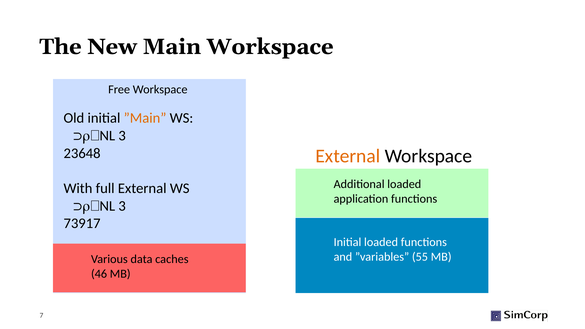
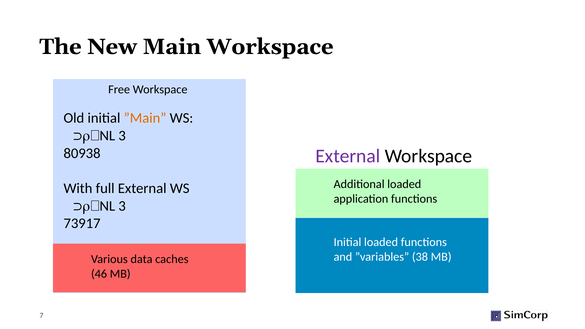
23648: 23648 -> 80938
External at (348, 156) colour: orange -> purple
55: 55 -> 38
